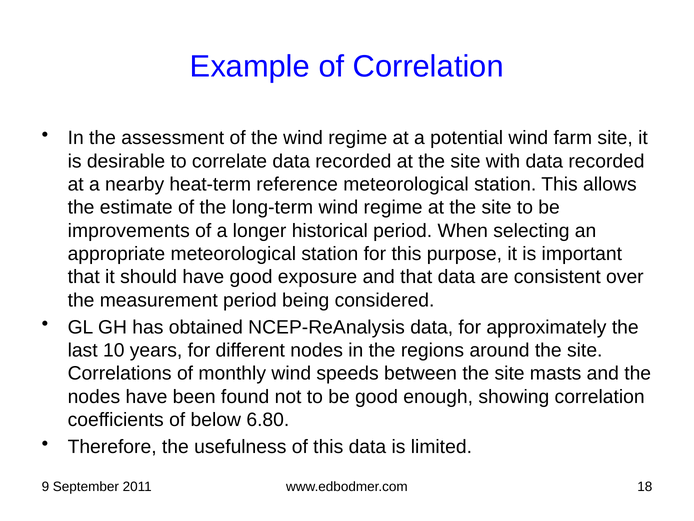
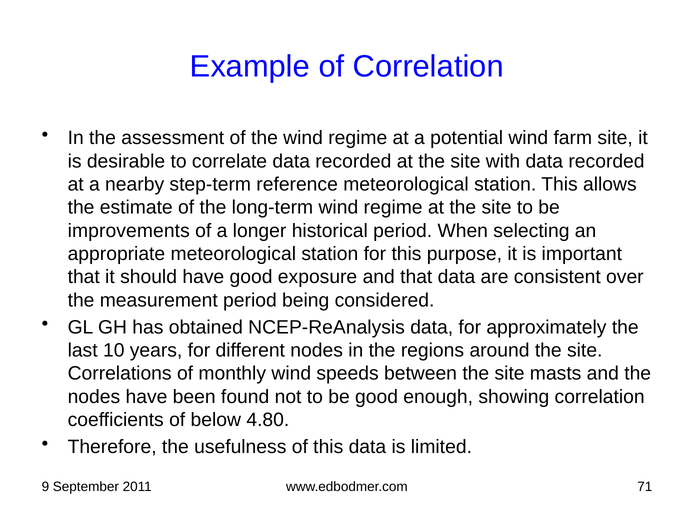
heat-term: heat-term -> step-term
6.80: 6.80 -> 4.80
18: 18 -> 71
